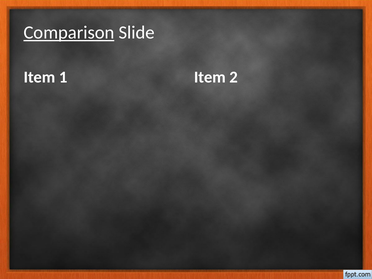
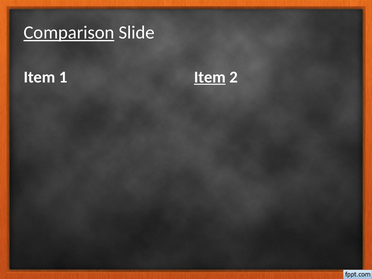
Item at (210, 77) underline: none -> present
